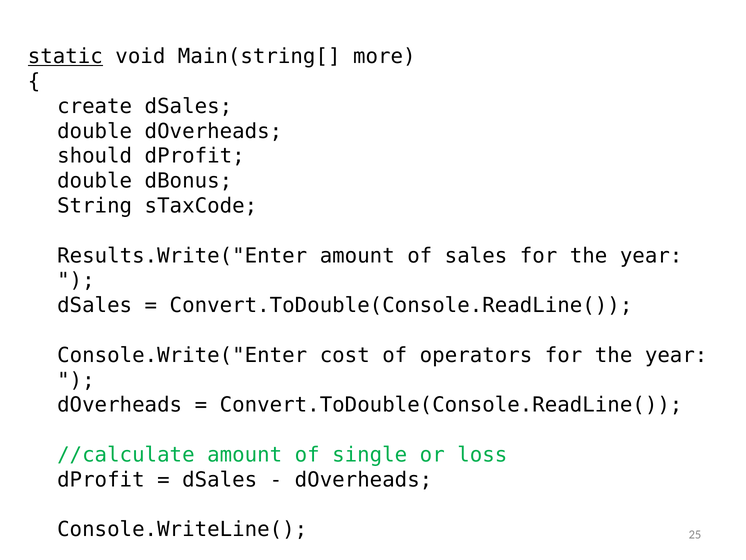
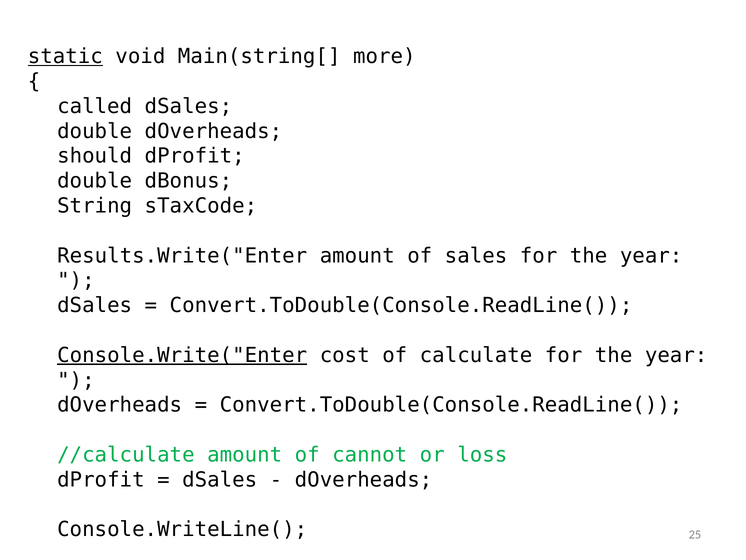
create: create -> called
Console.Write("Enter underline: none -> present
operators: operators -> calculate
single: single -> cannot
